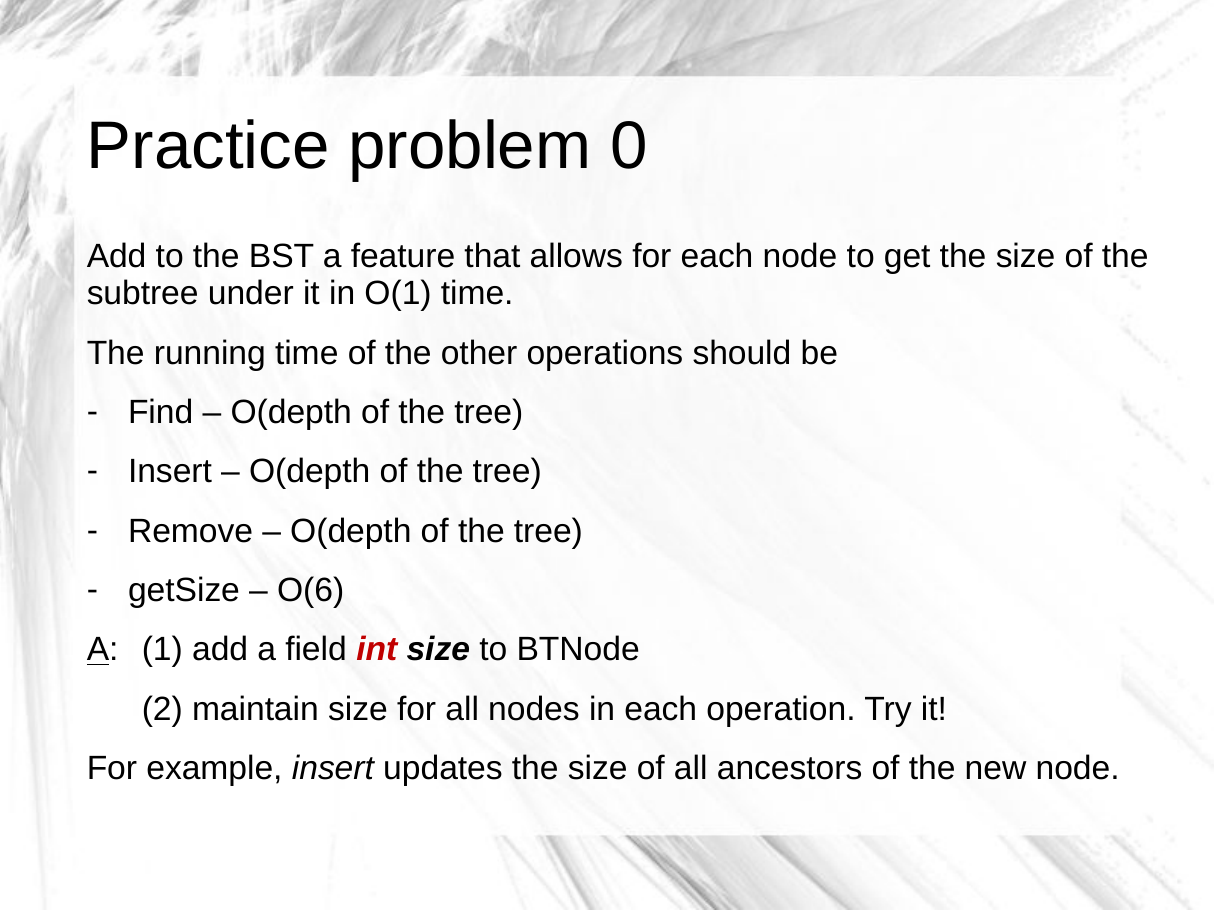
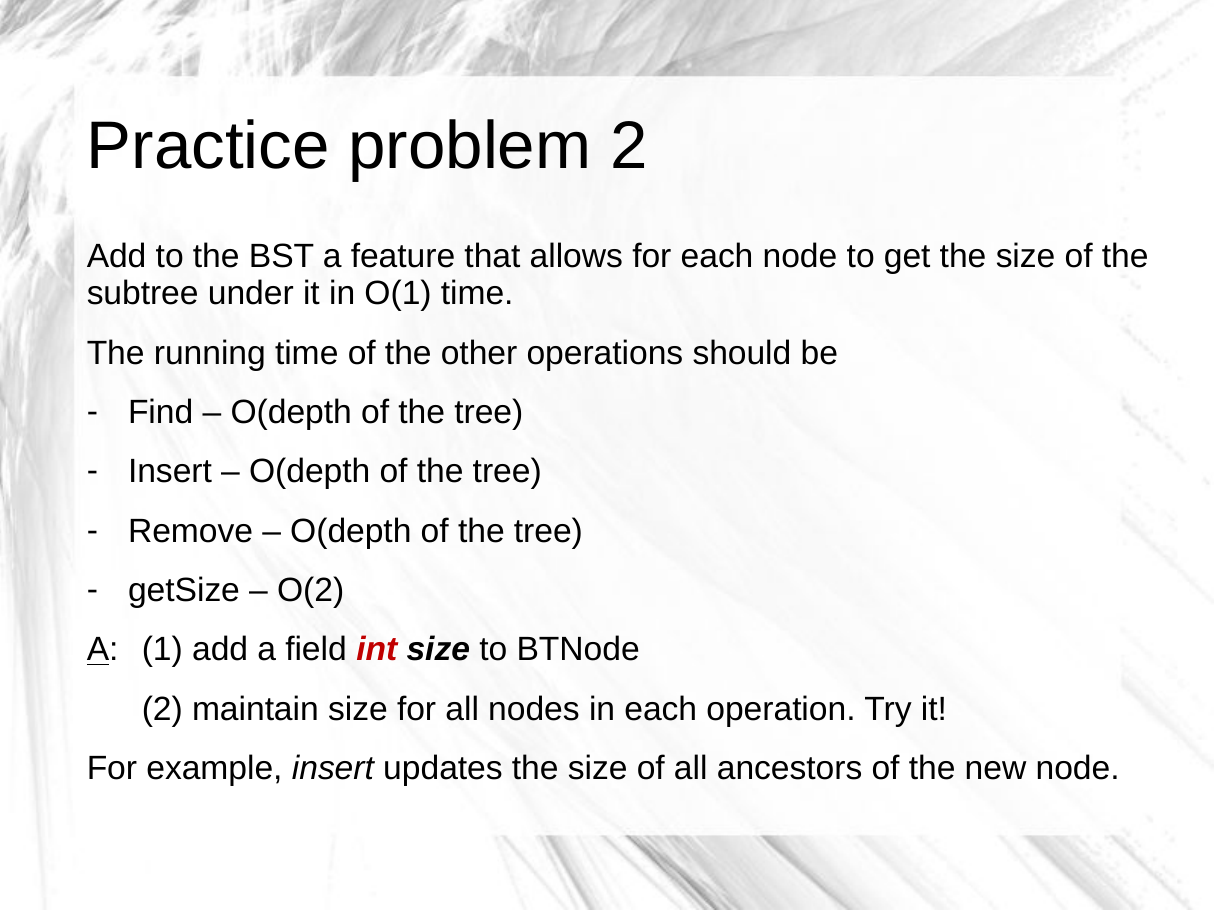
problem 0: 0 -> 2
O(6: O(6 -> O(2
